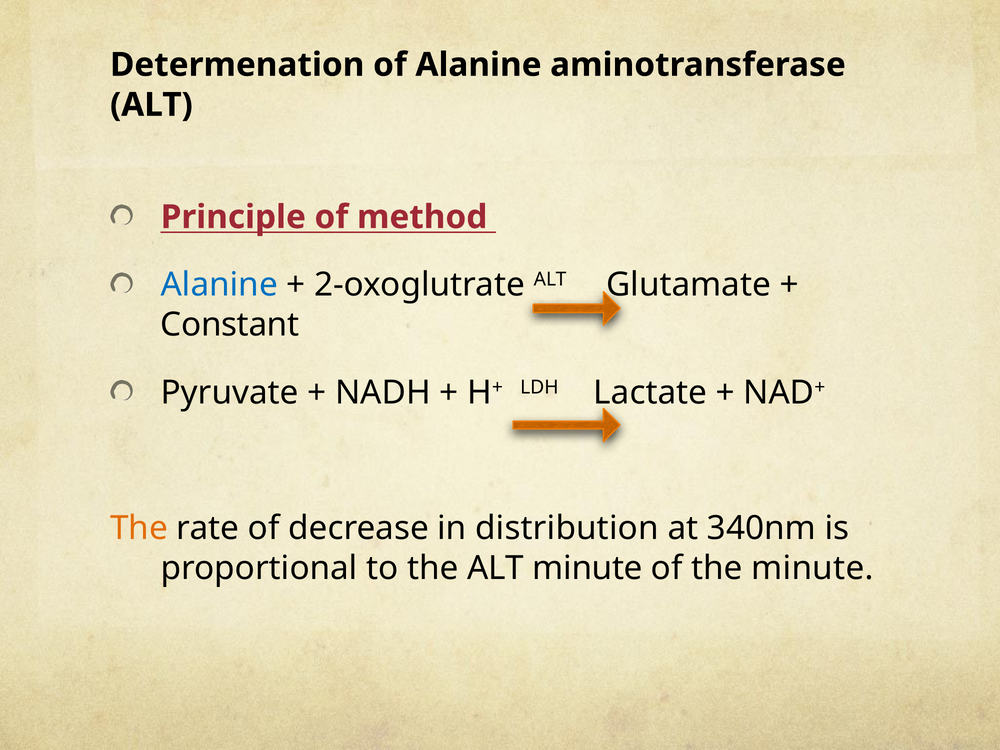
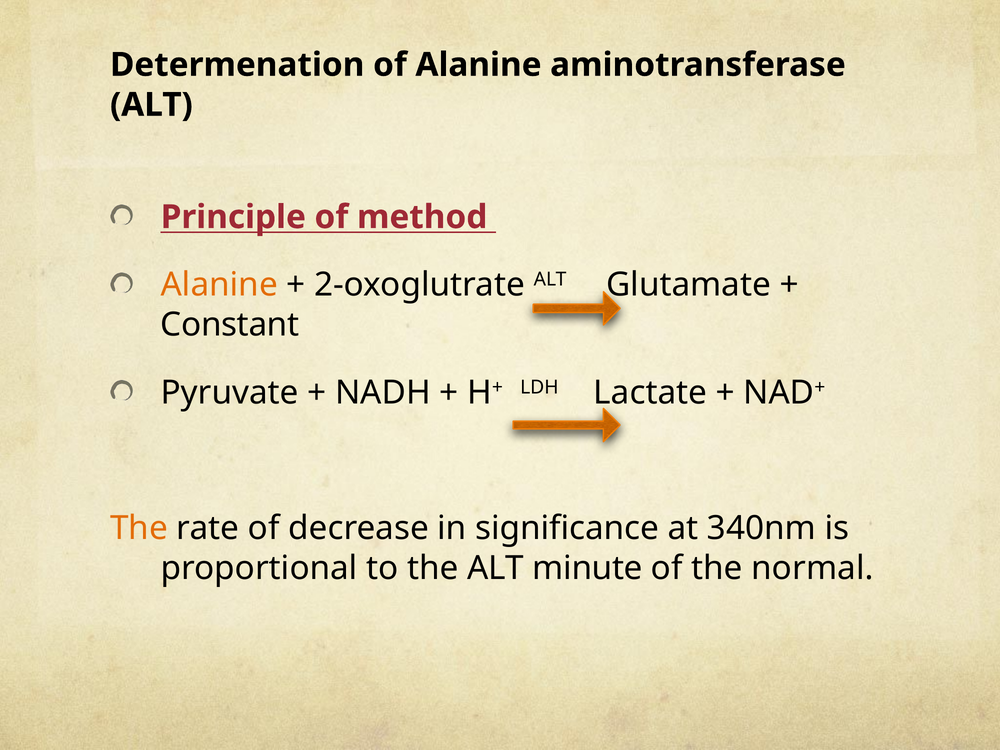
Alanine at (219, 285) colour: blue -> orange
distribution: distribution -> significance
the minute: minute -> normal
